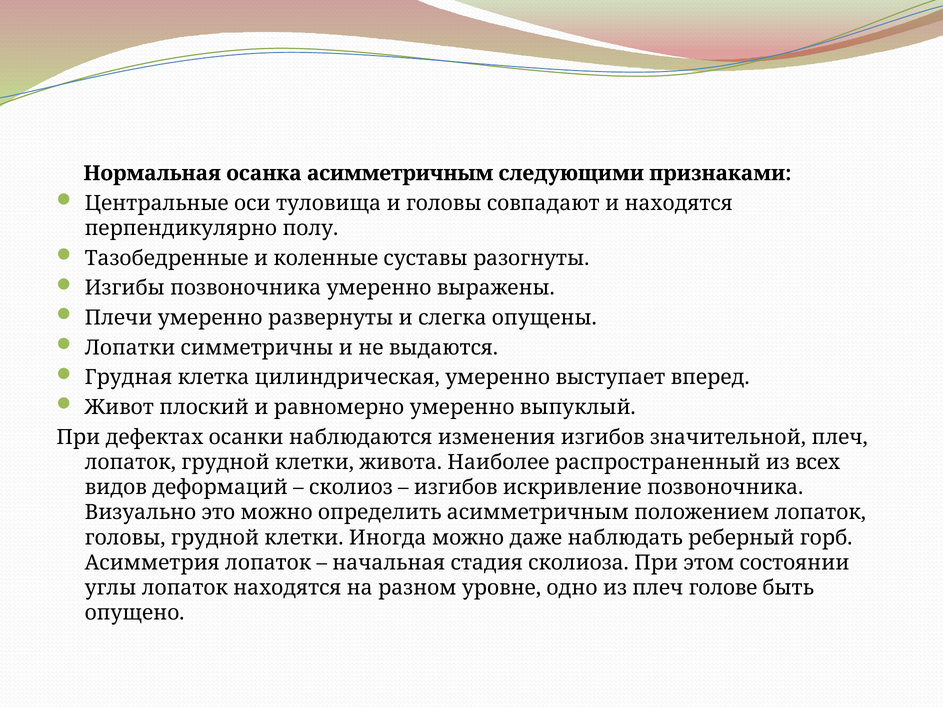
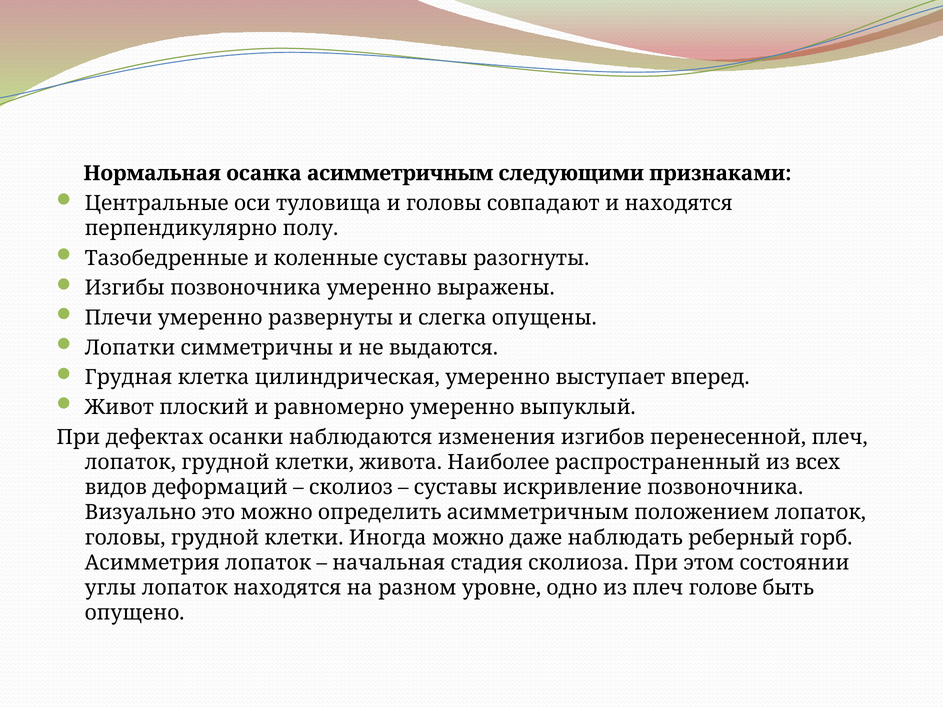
значительной: значительной -> перенесенной
изгибов at (456, 488): изгибов -> суставы
